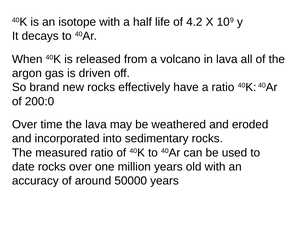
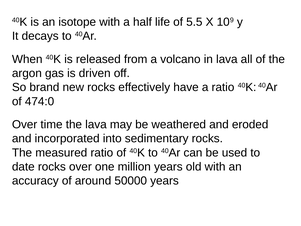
4.2: 4.2 -> 5.5
200:0: 200:0 -> 474:0
